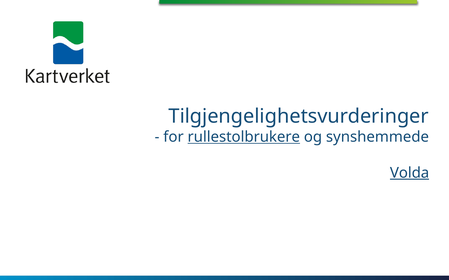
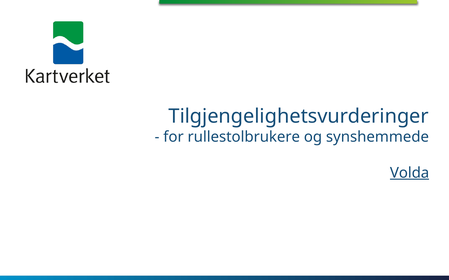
rullestolbrukere underline: present -> none
